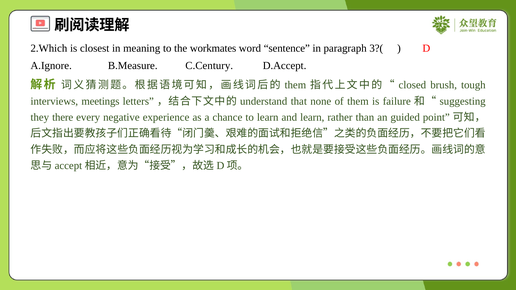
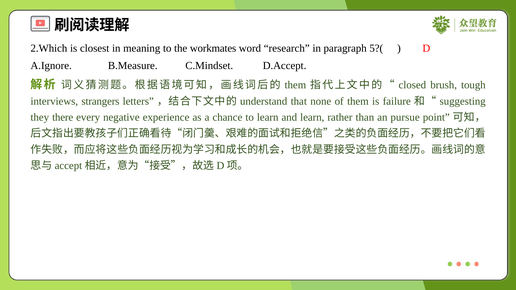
sentence: sentence -> research
3?(: 3?( -> 5?(
C.Century: C.Century -> C.Mindset
meetings: meetings -> strangers
guided: guided -> pursue
